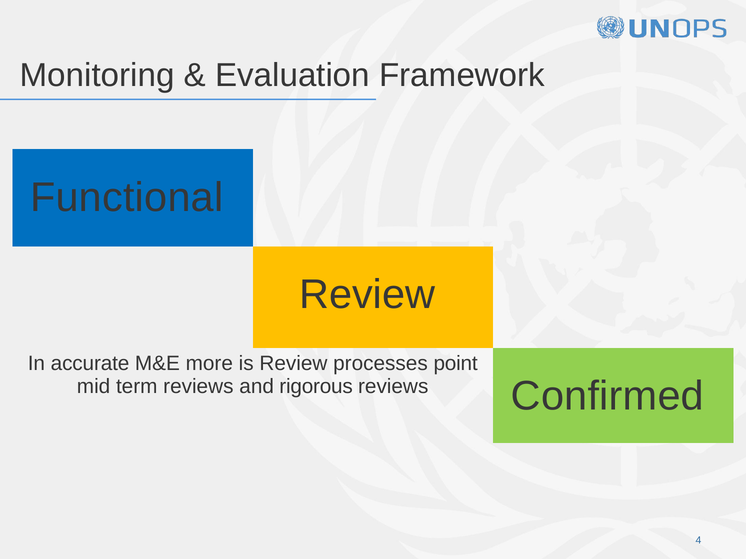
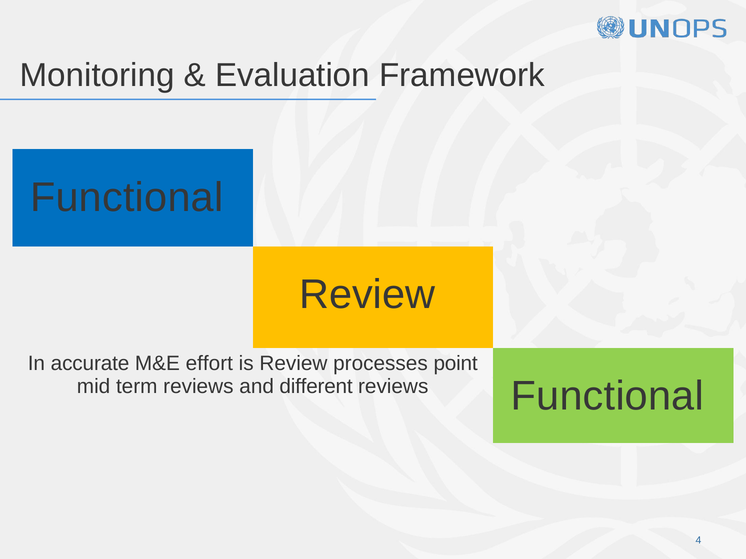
more: more -> effort
rigorous: rigorous -> different
reviews Confirmed: Confirmed -> Functional
